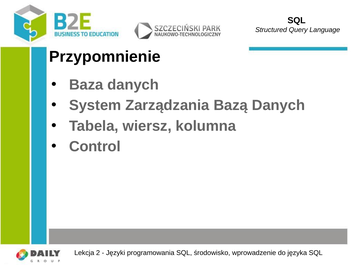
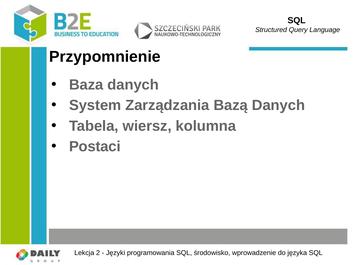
Control: Control -> Postaci
